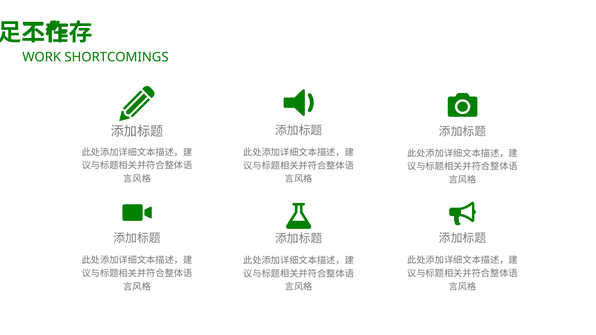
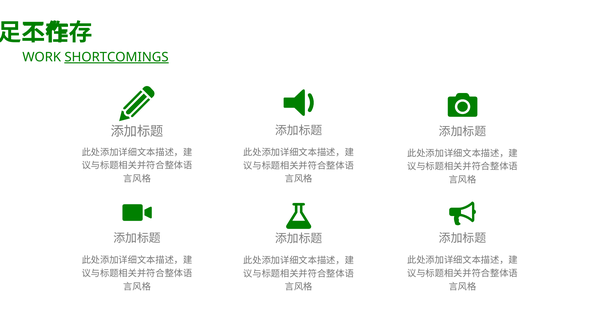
SHORTCOMINGS underline: none -> present
